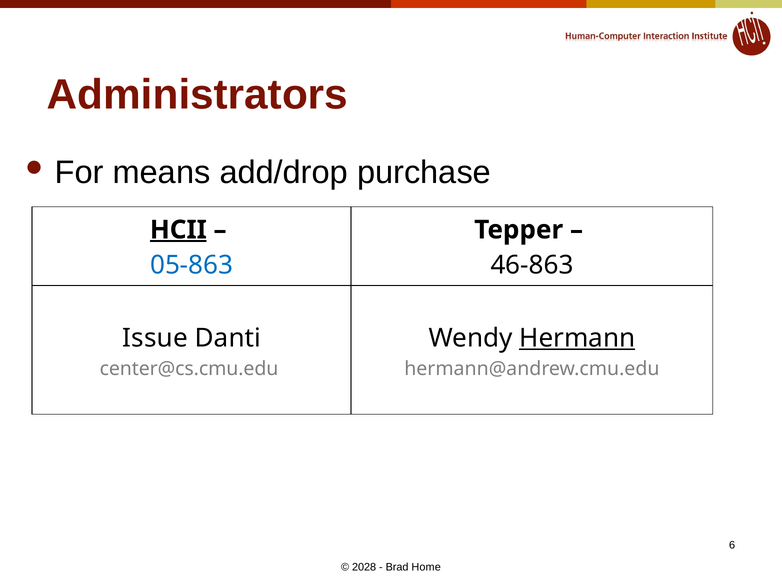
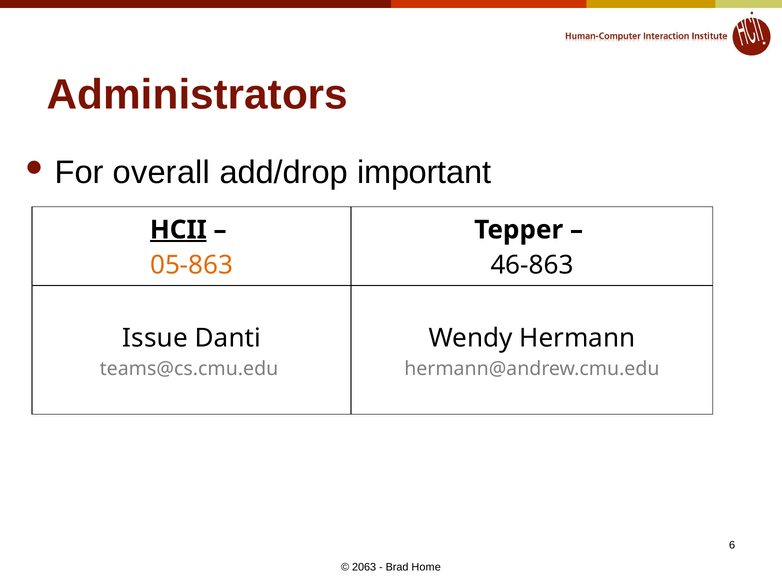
means: means -> overall
purchase: purchase -> important
05-863 colour: blue -> orange
Hermann underline: present -> none
center@cs.cmu.edu: center@cs.cmu.edu -> teams@cs.cmu.edu
2028: 2028 -> 2063
